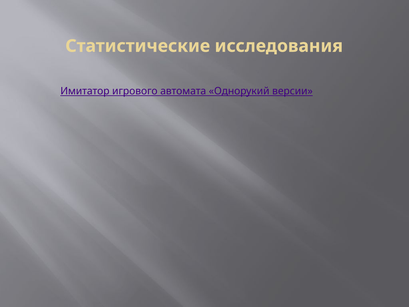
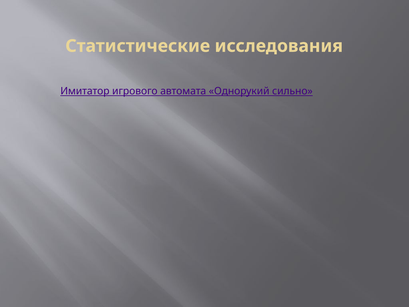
версии: версии -> сильно
